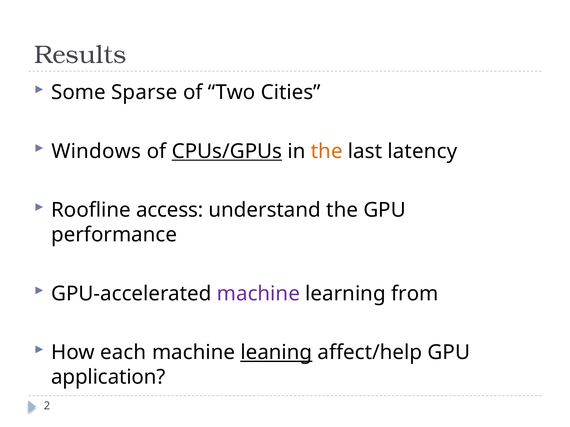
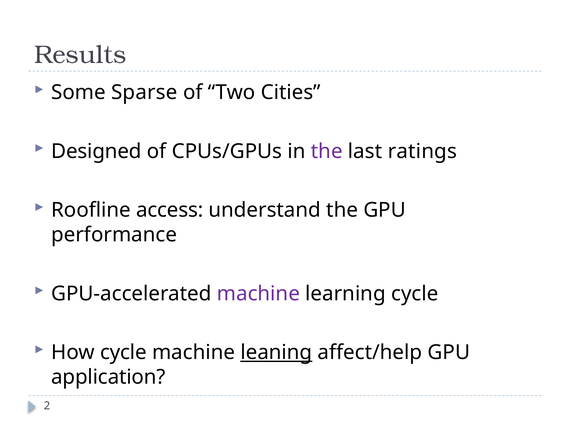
Windows: Windows -> Designed
CPUs/GPUs underline: present -> none
the at (327, 151) colour: orange -> purple
latency: latency -> ratings
learning from: from -> cycle
How each: each -> cycle
